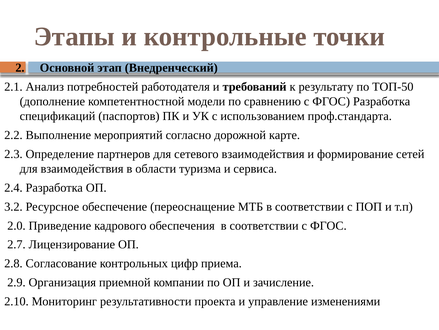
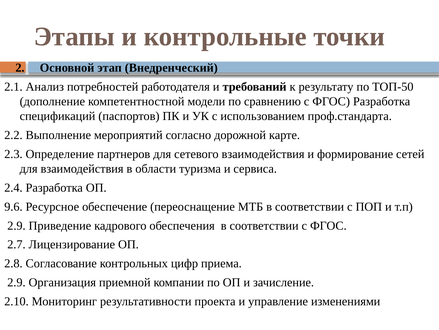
3.2: 3.2 -> 9.6
2.0 at (16, 225): 2.0 -> 2.9
